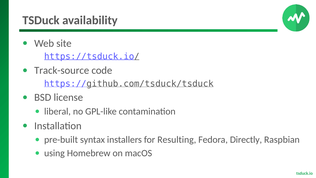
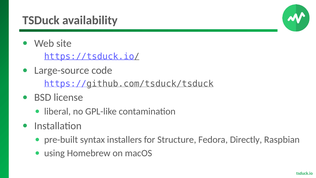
Track-source: Track-source -> Large-source
Resulting: Resulting -> Structure
